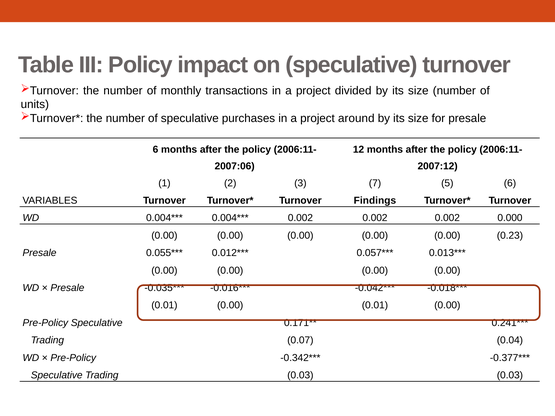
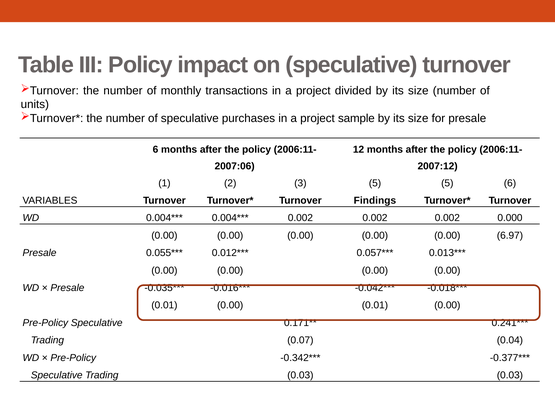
around: around -> sample
3 7: 7 -> 5
0.23: 0.23 -> 6.97
